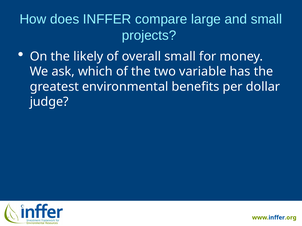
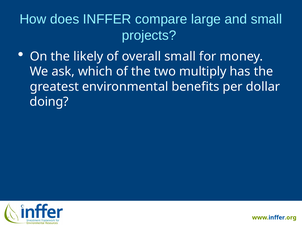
variable: variable -> multiply
judge: judge -> doing
